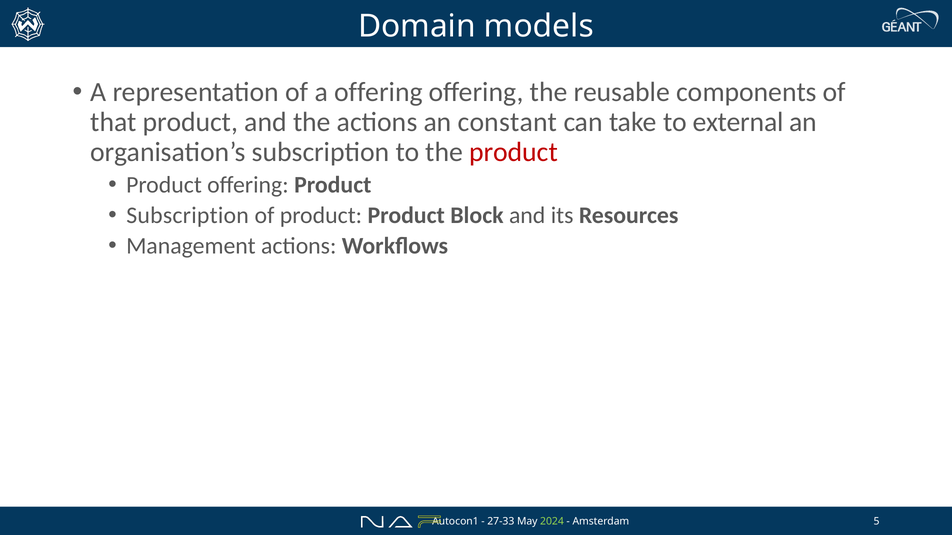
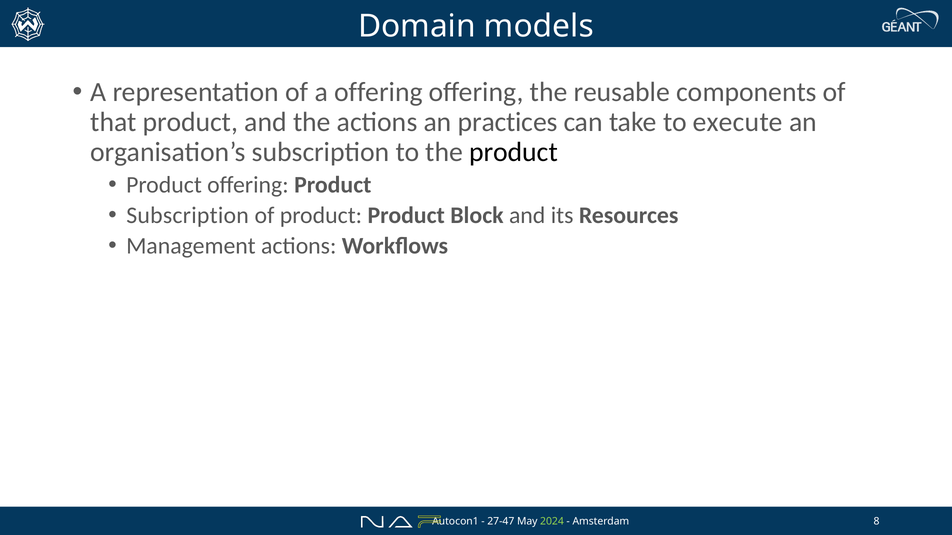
constant: constant -> practices
external: external -> execute
product at (514, 152) colour: red -> black
27-33: 27-33 -> 27-47
5: 5 -> 8
